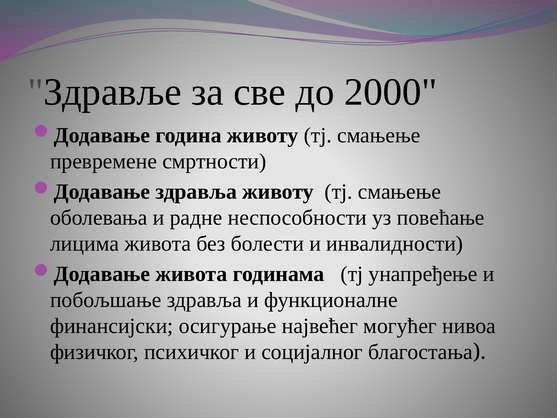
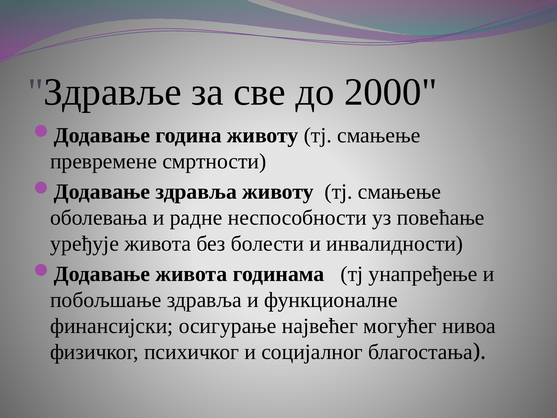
лицима: лицима -> уређује
